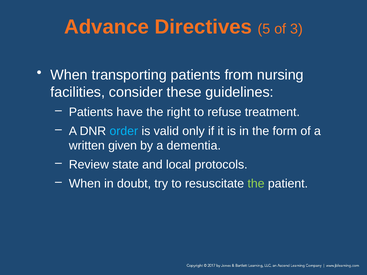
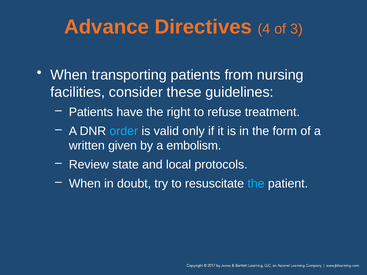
5: 5 -> 4
dementia: dementia -> embolism
the at (256, 184) colour: light green -> light blue
